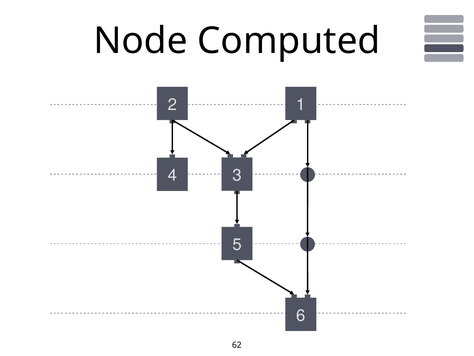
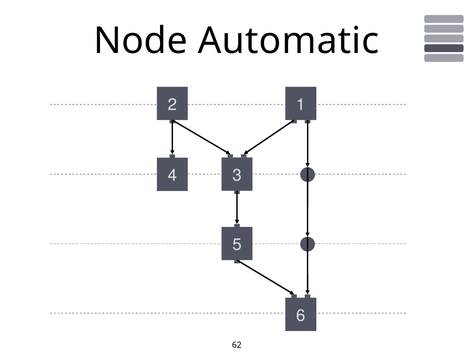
Computed: Computed -> Automatic
